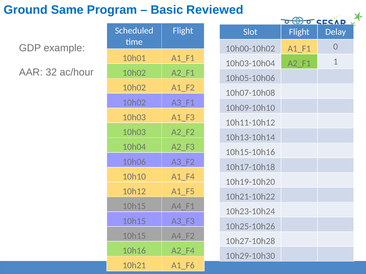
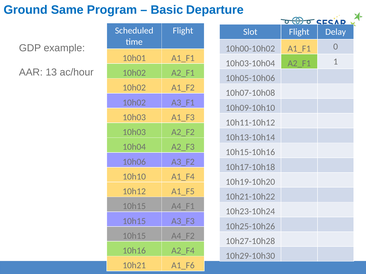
Reviewed: Reviewed -> Departure
32: 32 -> 13
